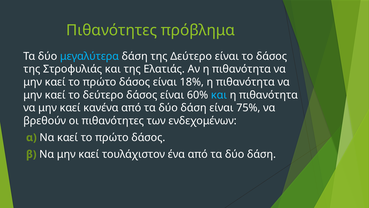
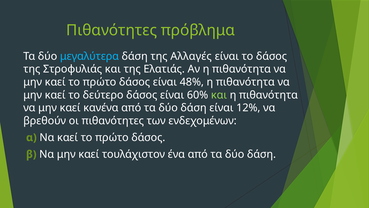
της Δεύτερο: Δεύτερο -> Αλλαγές
18%: 18% -> 48%
και at (219, 95) colour: light blue -> light green
75%: 75% -> 12%
